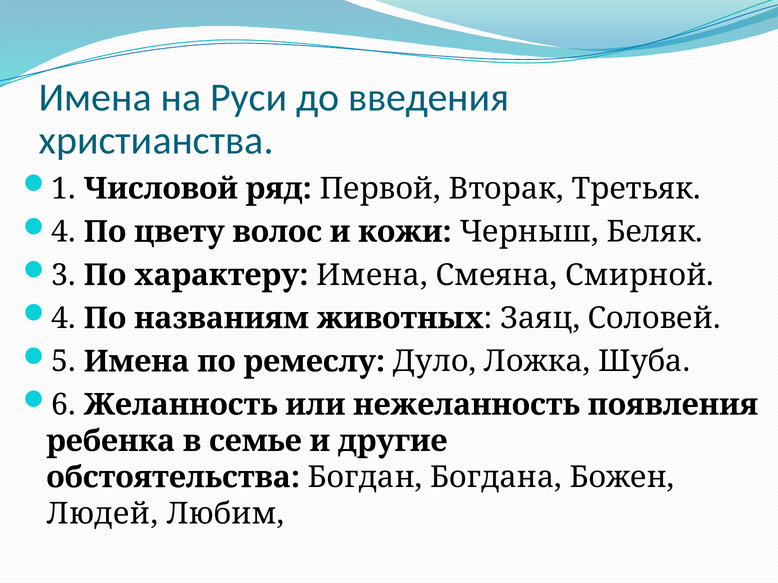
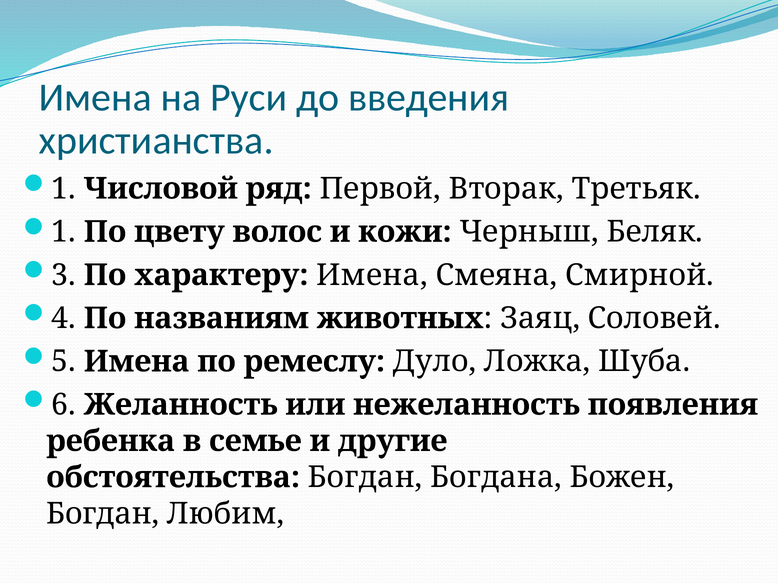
4 at (64, 232): 4 -> 1
Людей at (102, 514): Людей -> Богдан
